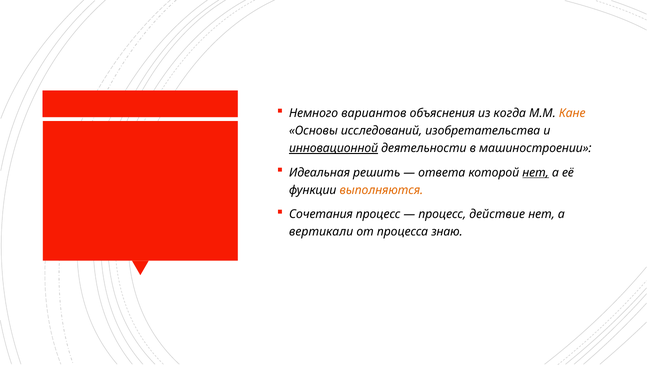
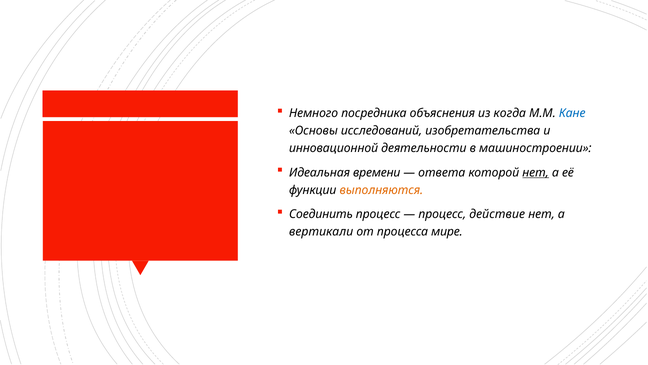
вариантов: вариантов -> посредника
Кане colour: orange -> blue
инновационной underline: present -> none
решить: решить -> времени
Сочетания: Сочетания -> Соединить
знаю: знаю -> мире
